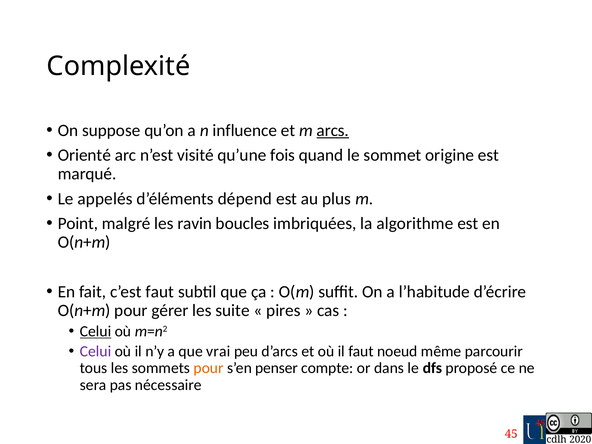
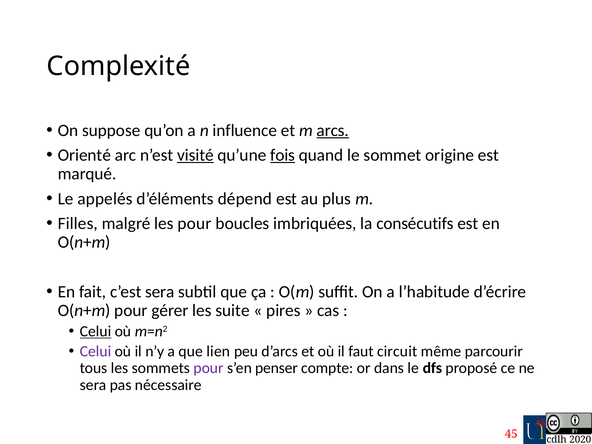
visité underline: none -> present
fois underline: none -> present
Point: Point -> Filles
les ravin: ravin -> pour
algorithme: algorithme -> consécutifs
c’est faut: faut -> sera
vrai: vrai -> lien
noeud: noeud -> circuit
pour at (209, 368) colour: orange -> purple
